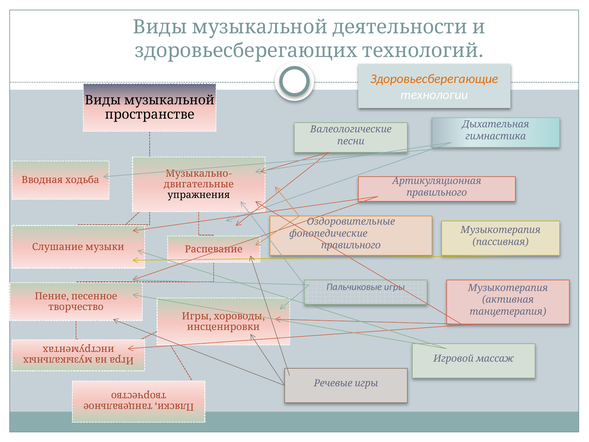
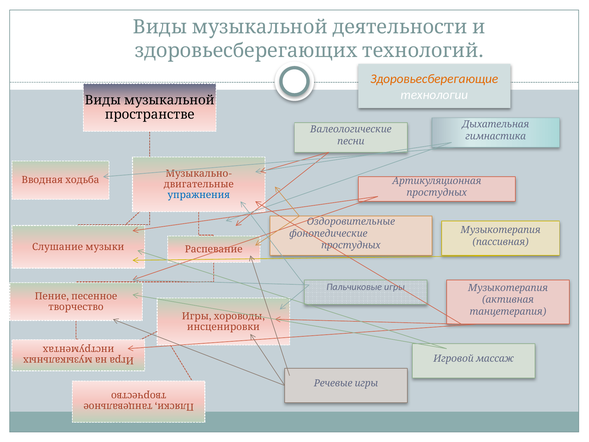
правильного at (437, 193): правильного -> простудных
упражнения colour: black -> blue
правильного at (351, 245): правильного -> простудных
